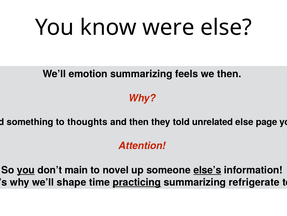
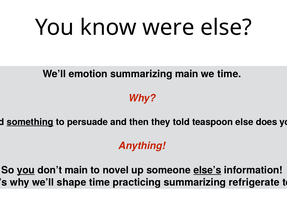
summarizing feels: feels -> main
we then: then -> time
something underline: none -> present
thoughts: thoughts -> persuade
unrelated: unrelated -> teaspoon
page: page -> does
Attention: Attention -> Anything
practicing underline: present -> none
